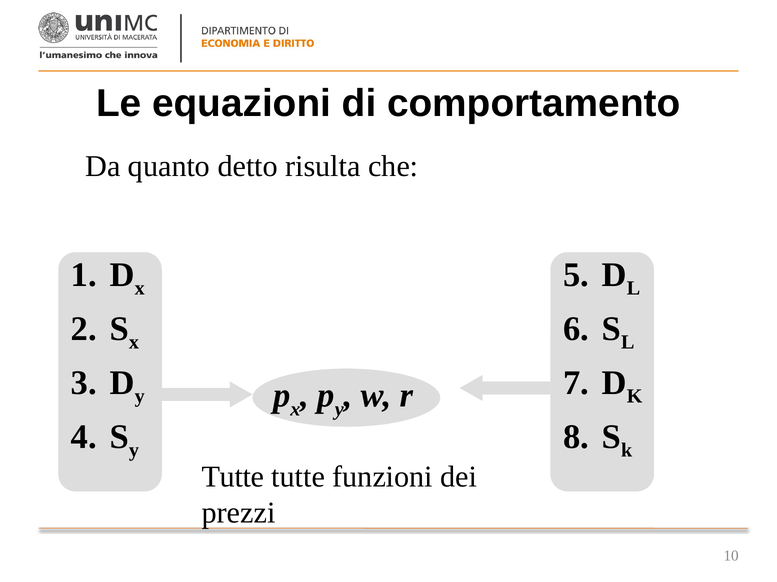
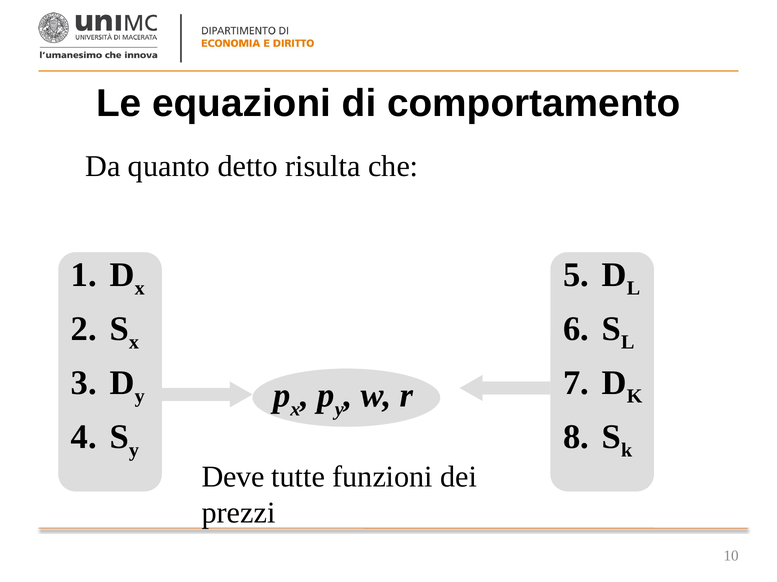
Tutte at (233, 477): Tutte -> Deve
